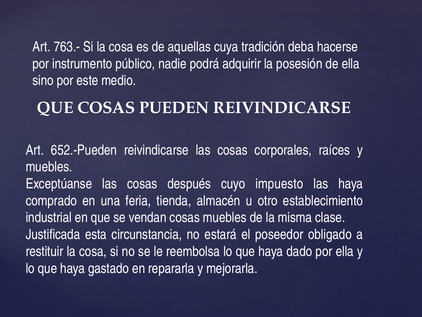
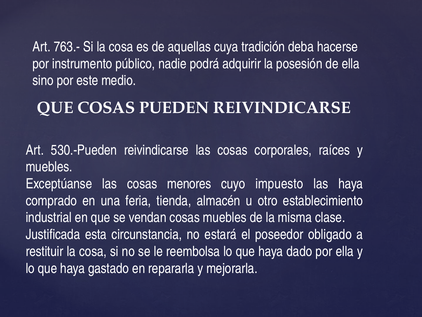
652.-Pueden: 652.-Pueden -> 530.-Pueden
después: después -> menores
